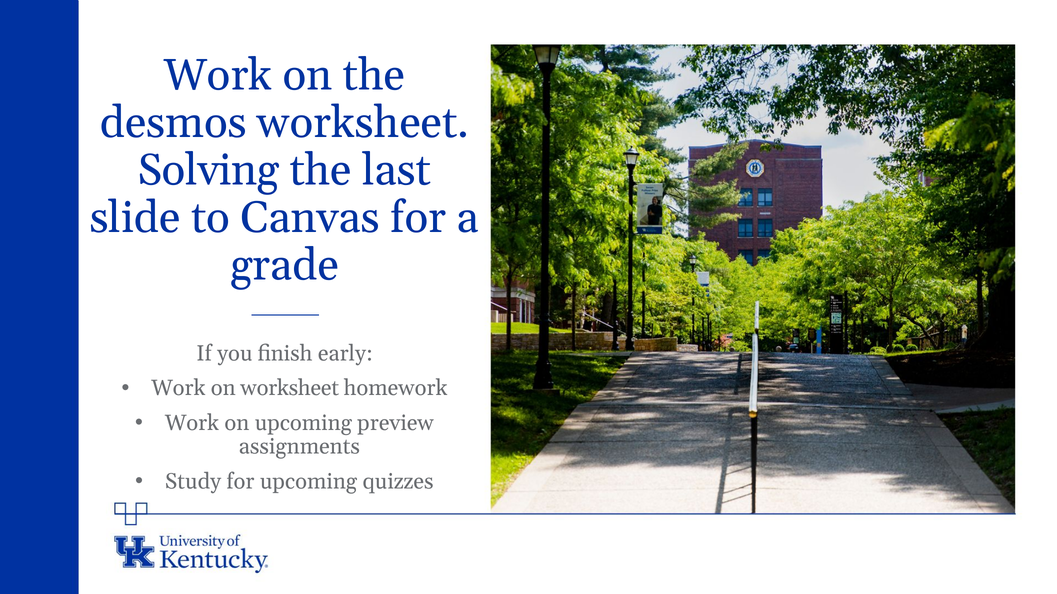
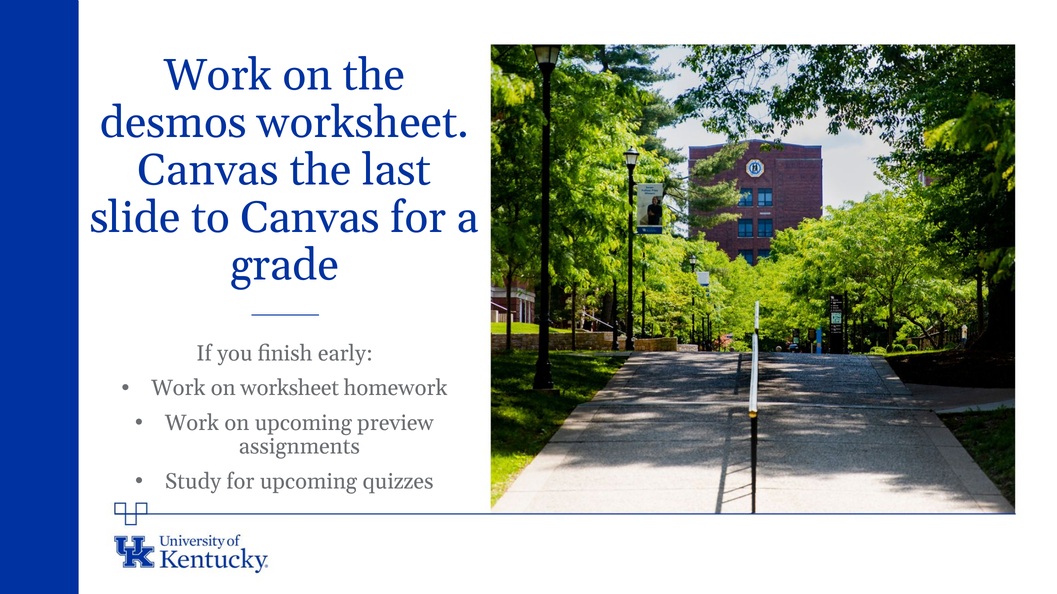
Solving at (209, 171): Solving -> Canvas
